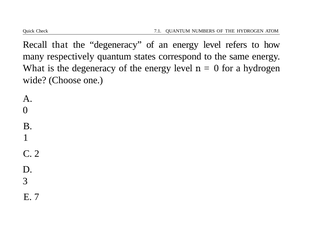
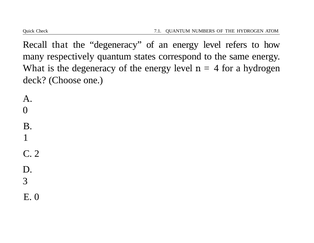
0 at (216, 68): 0 -> 4
wide: wide -> deck
E 7: 7 -> 0
